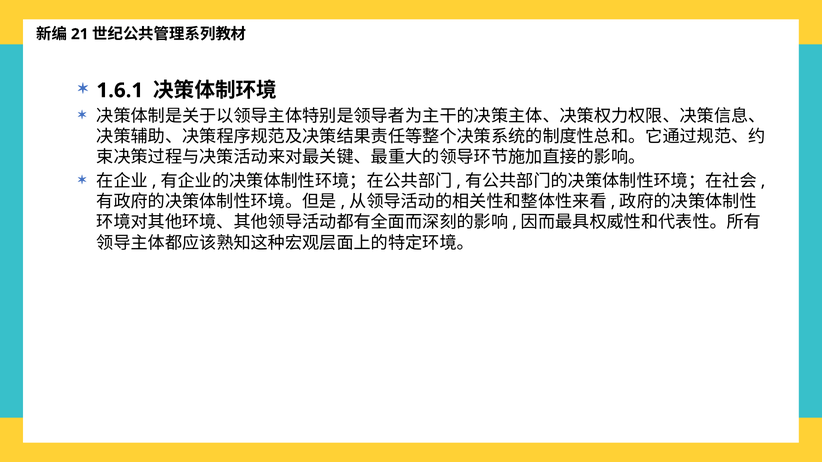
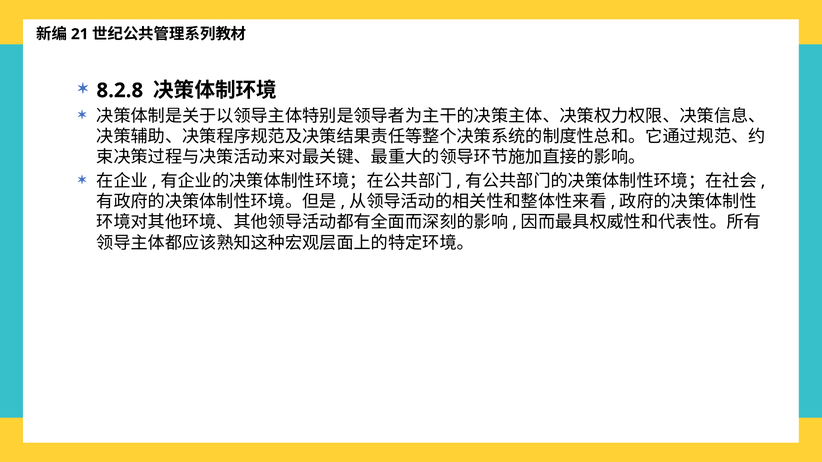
1.6.1: 1.6.1 -> 8.2.8
